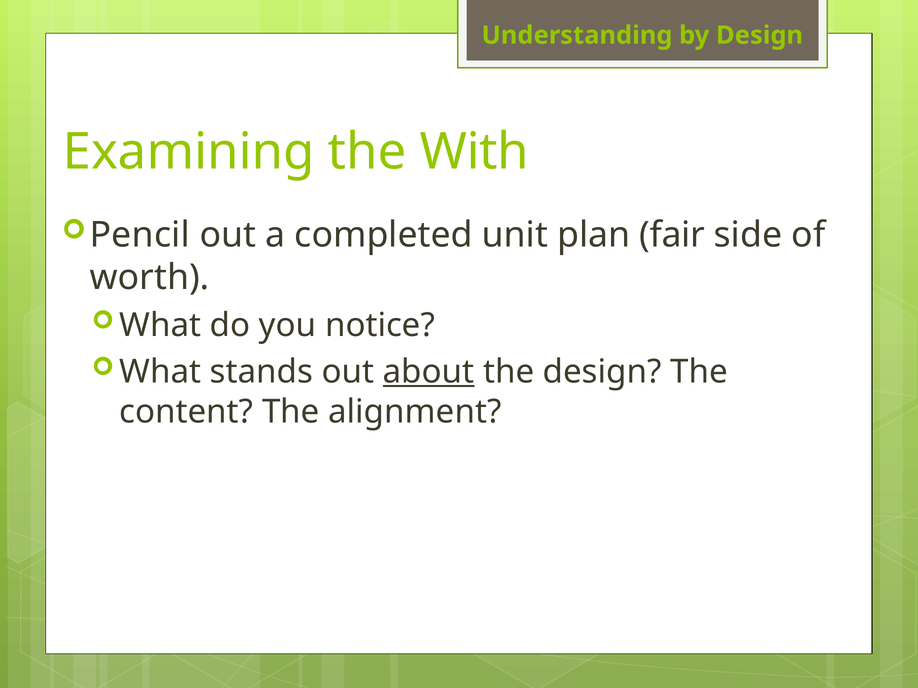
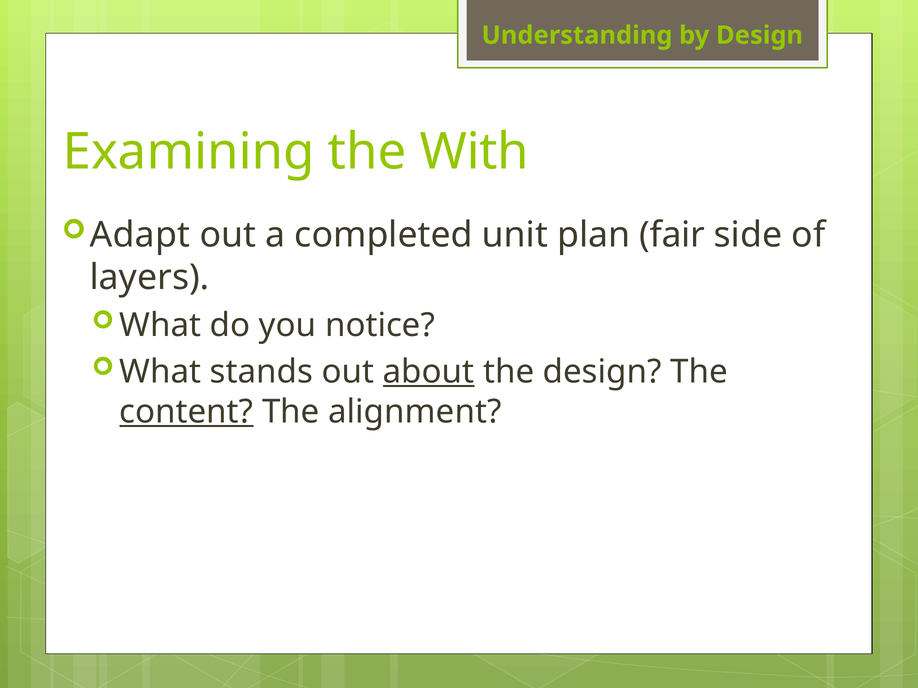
Pencil: Pencil -> Adapt
worth: worth -> layers
content underline: none -> present
